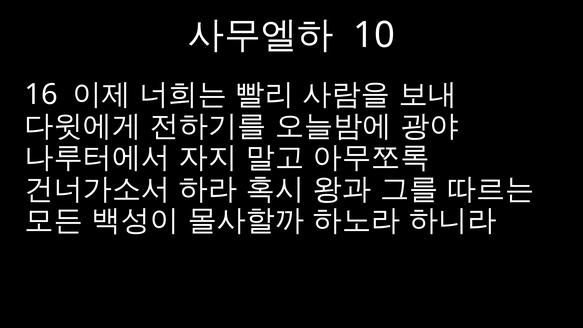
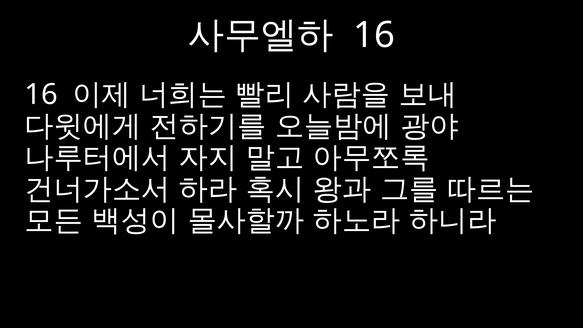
10 at (374, 35): 10 -> 16
